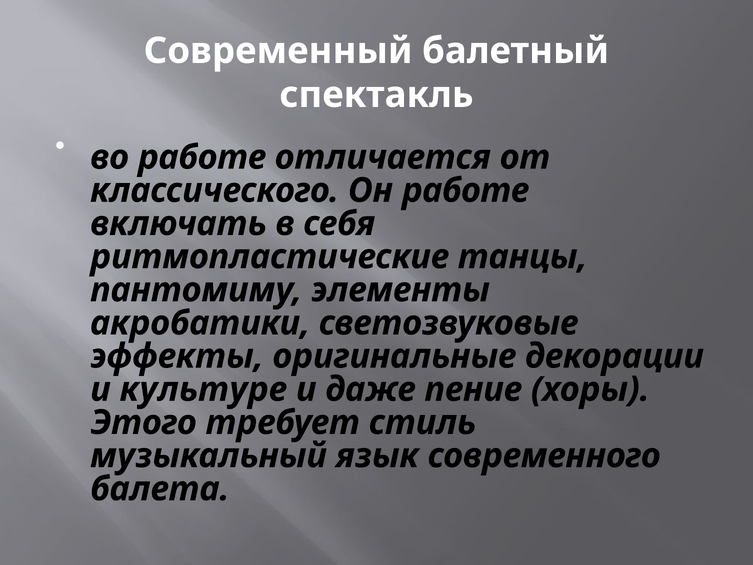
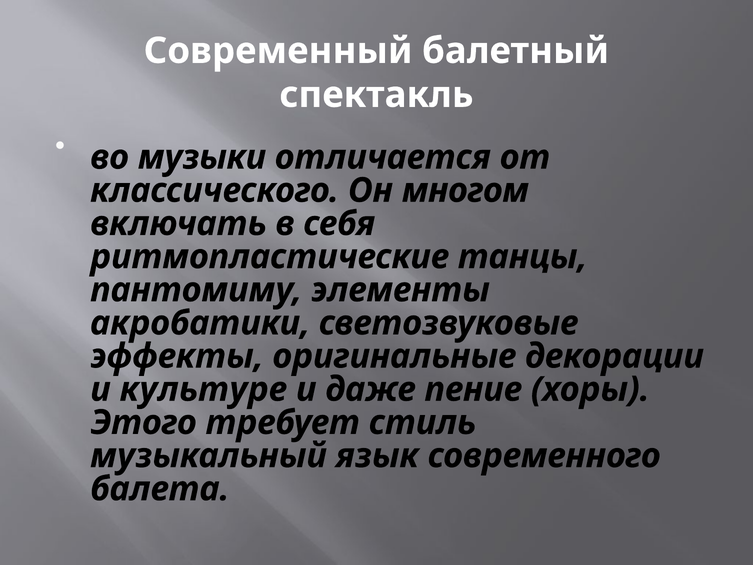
во работе: работе -> музыки
Он работе: работе -> многом
